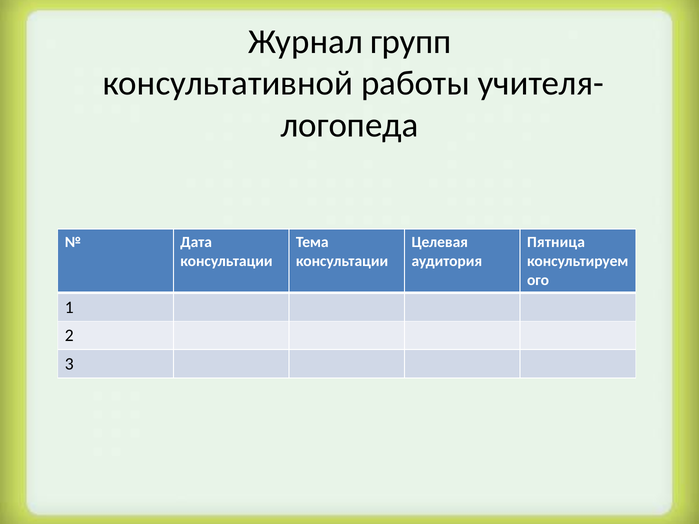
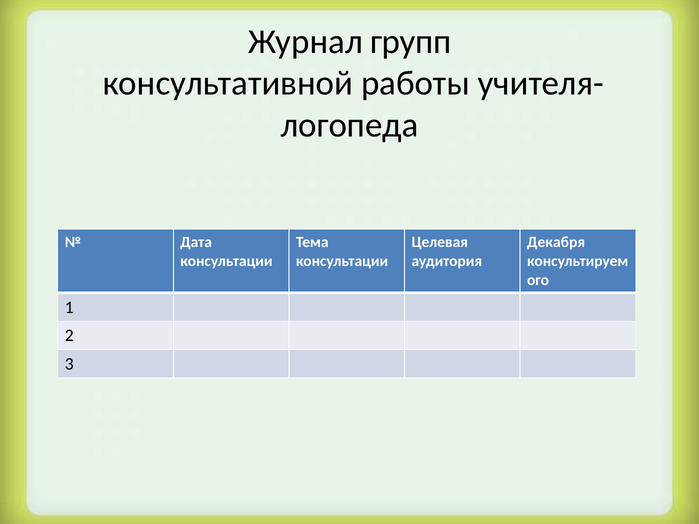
Пятница: Пятница -> Декабря
